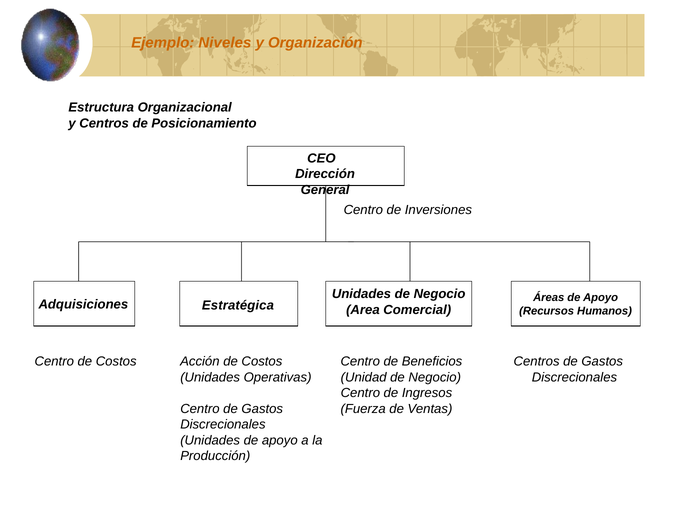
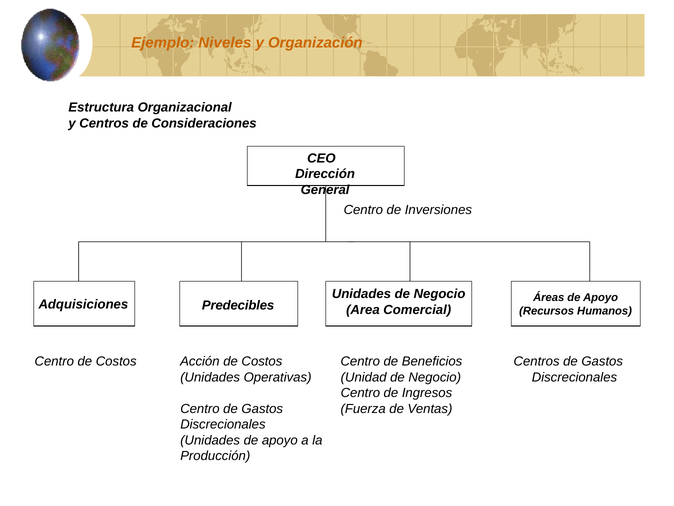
Posicionamiento: Posicionamiento -> Consideraciones
Estratégica: Estratégica -> Predecibles
